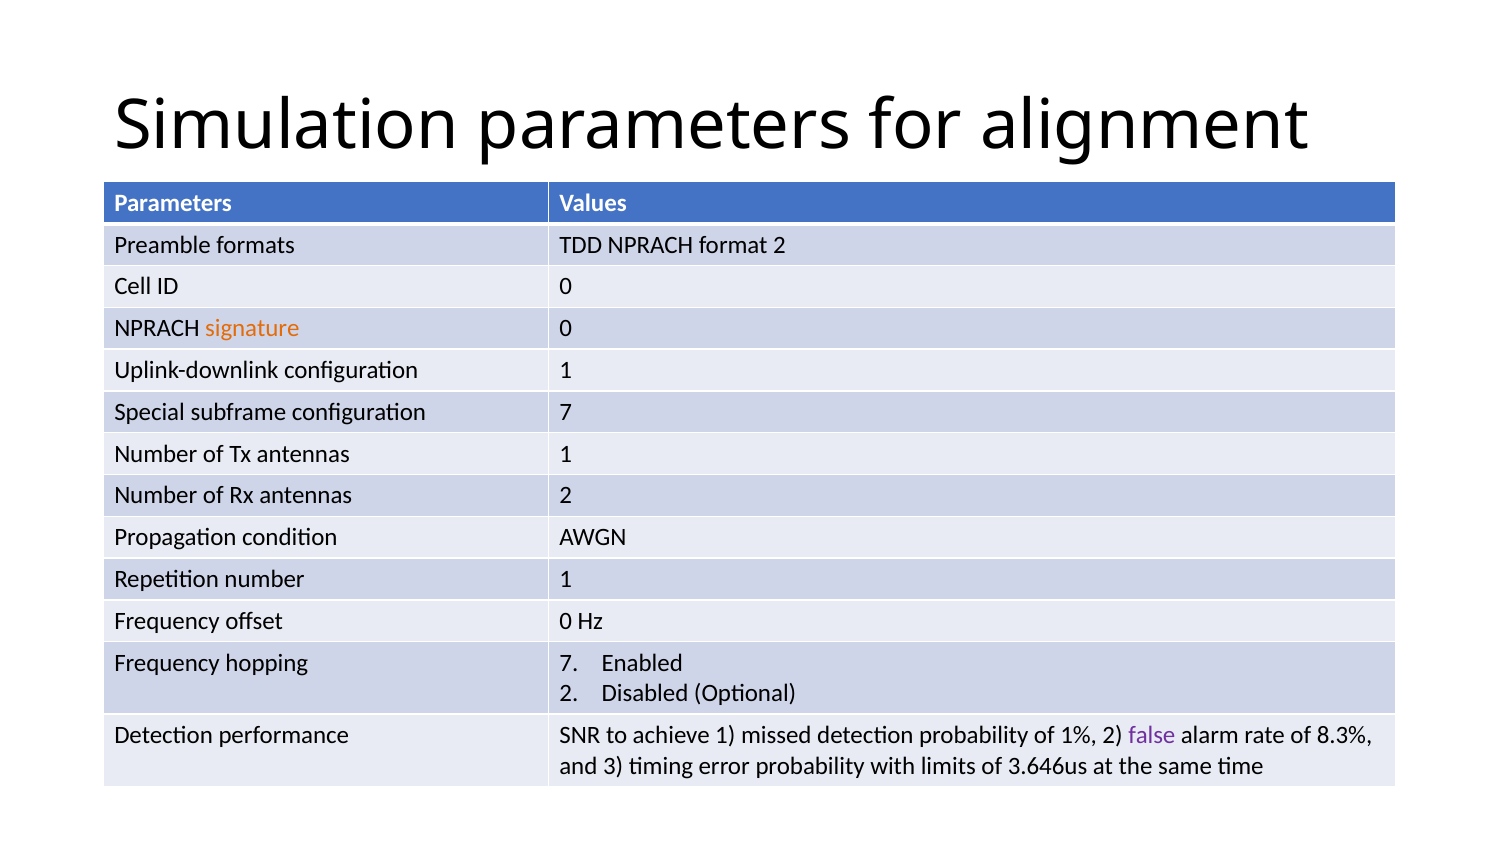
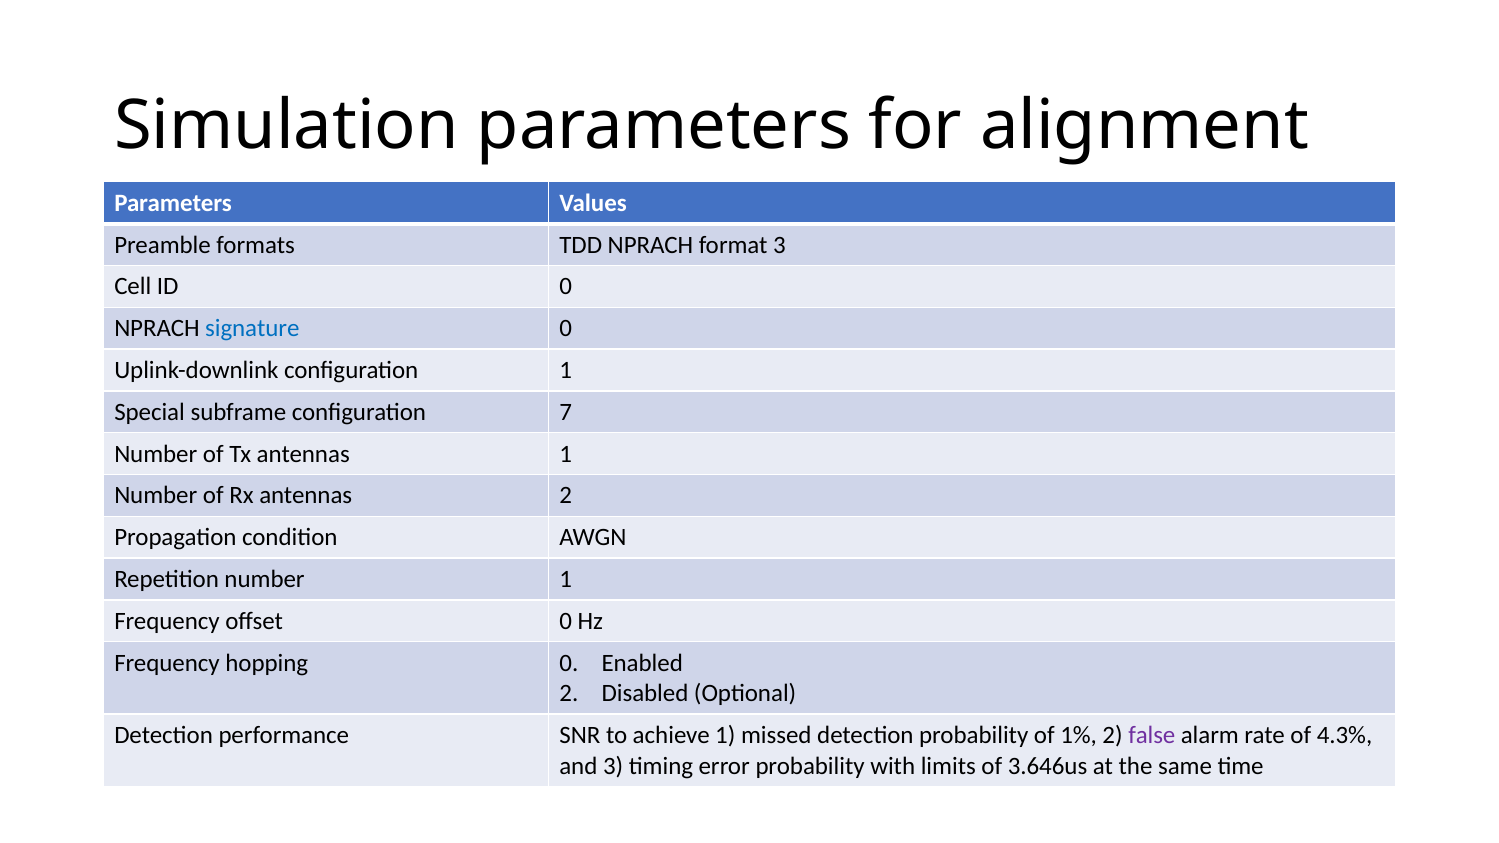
format 2: 2 -> 3
signature colour: orange -> blue
hopping 7: 7 -> 0
8.3%: 8.3% -> 4.3%
